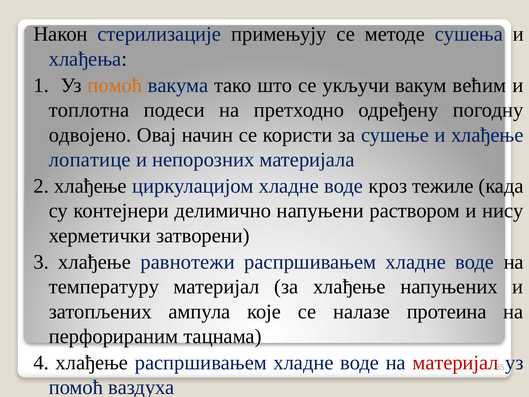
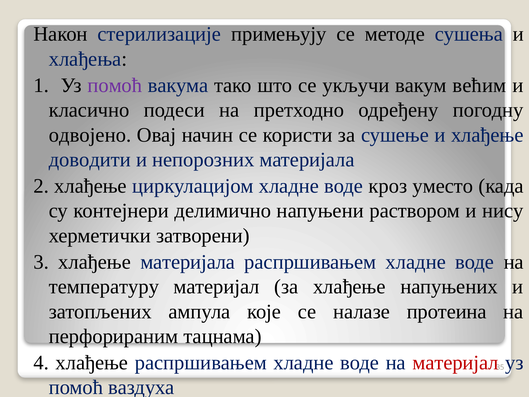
помоћ at (115, 85) colour: orange -> purple
топлотна: топлотна -> класично
лопатице: лопатице -> доводити
тежиле: тежиле -> уместо
хлађење равнотежи: равнотежи -> материјала
